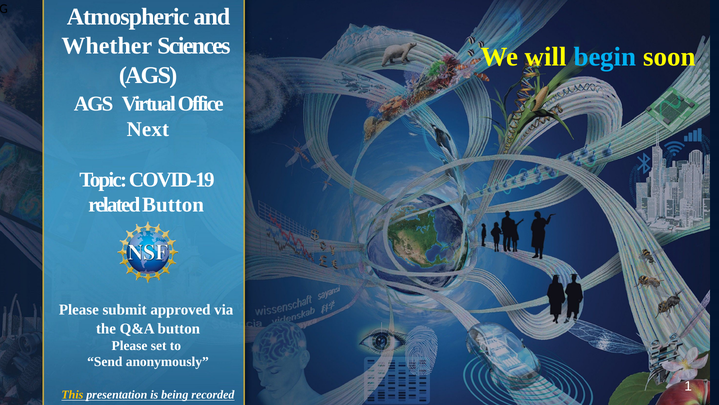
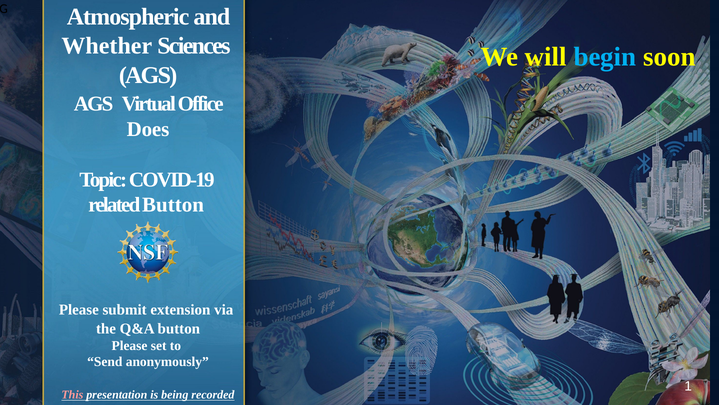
Next: Next -> Does
approved: approved -> extension
This colour: yellow -> pink
